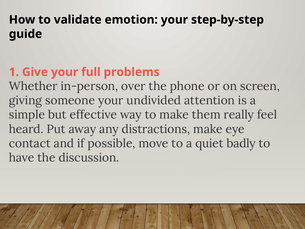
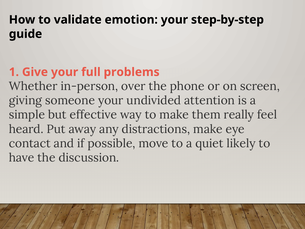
badly: badly -> likely
